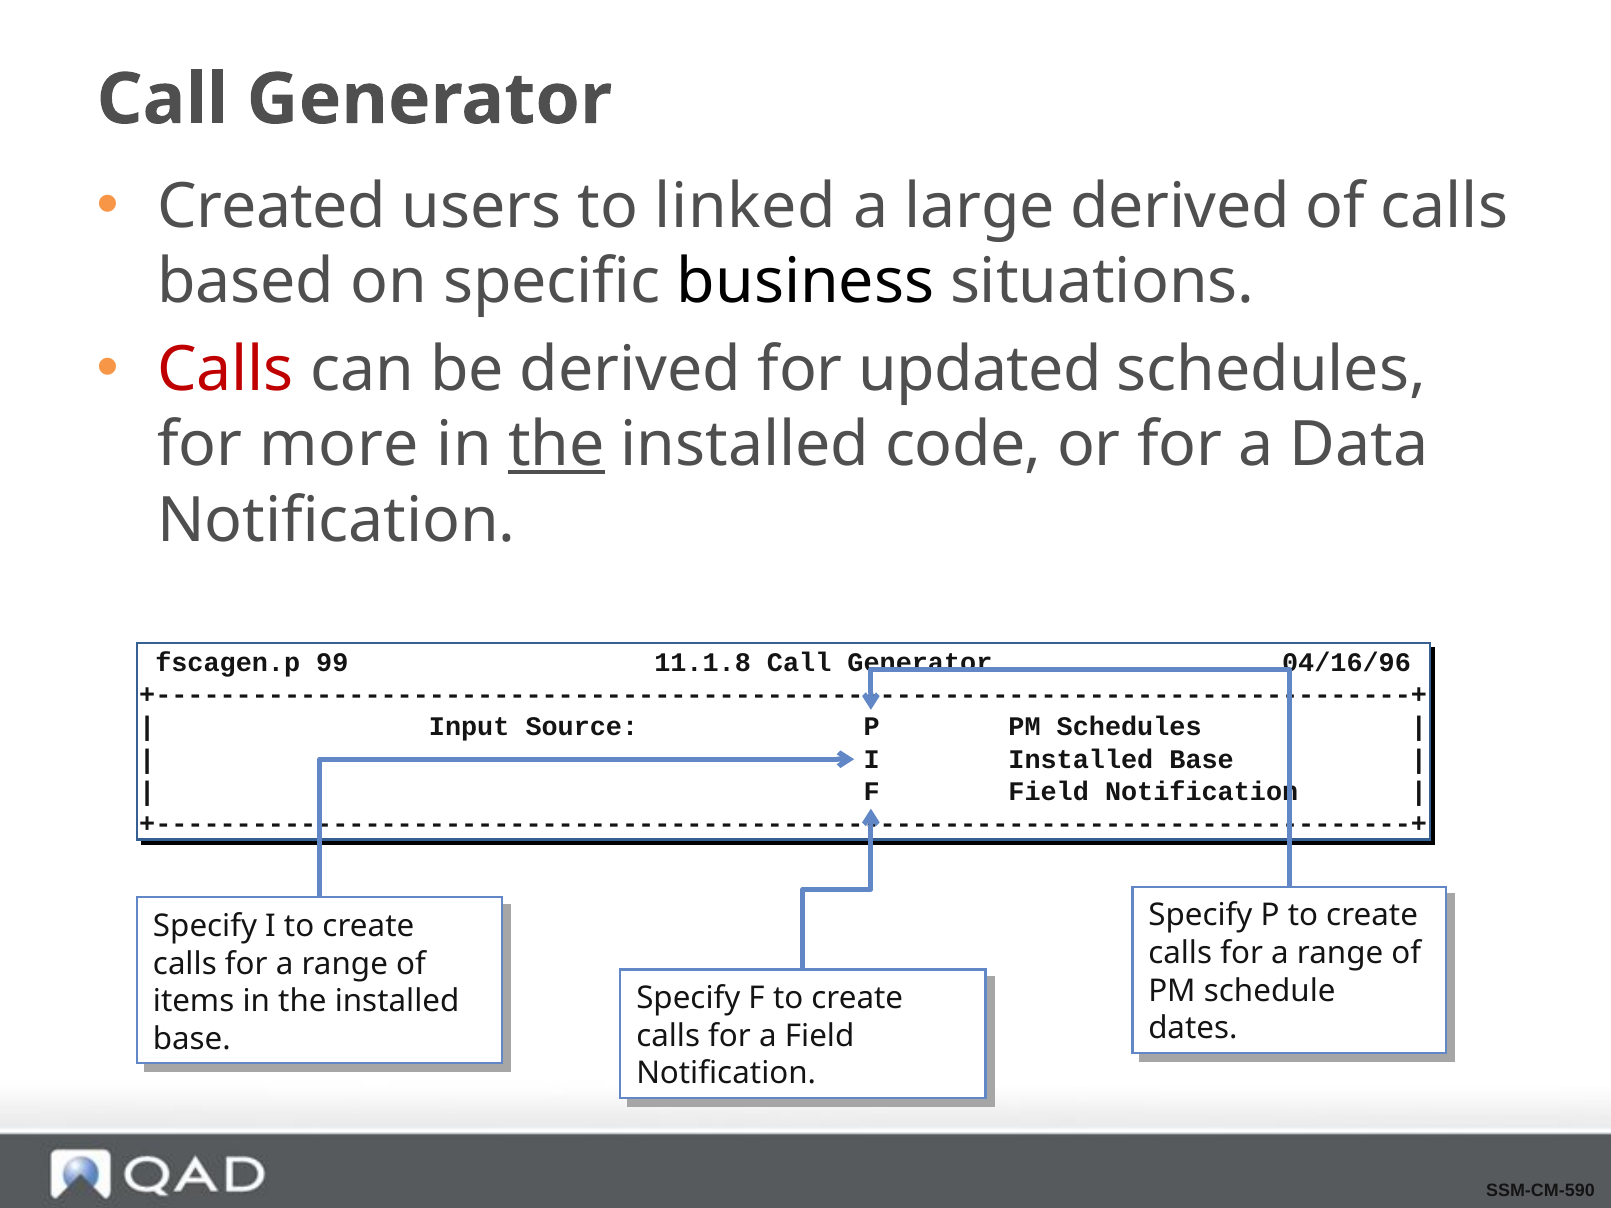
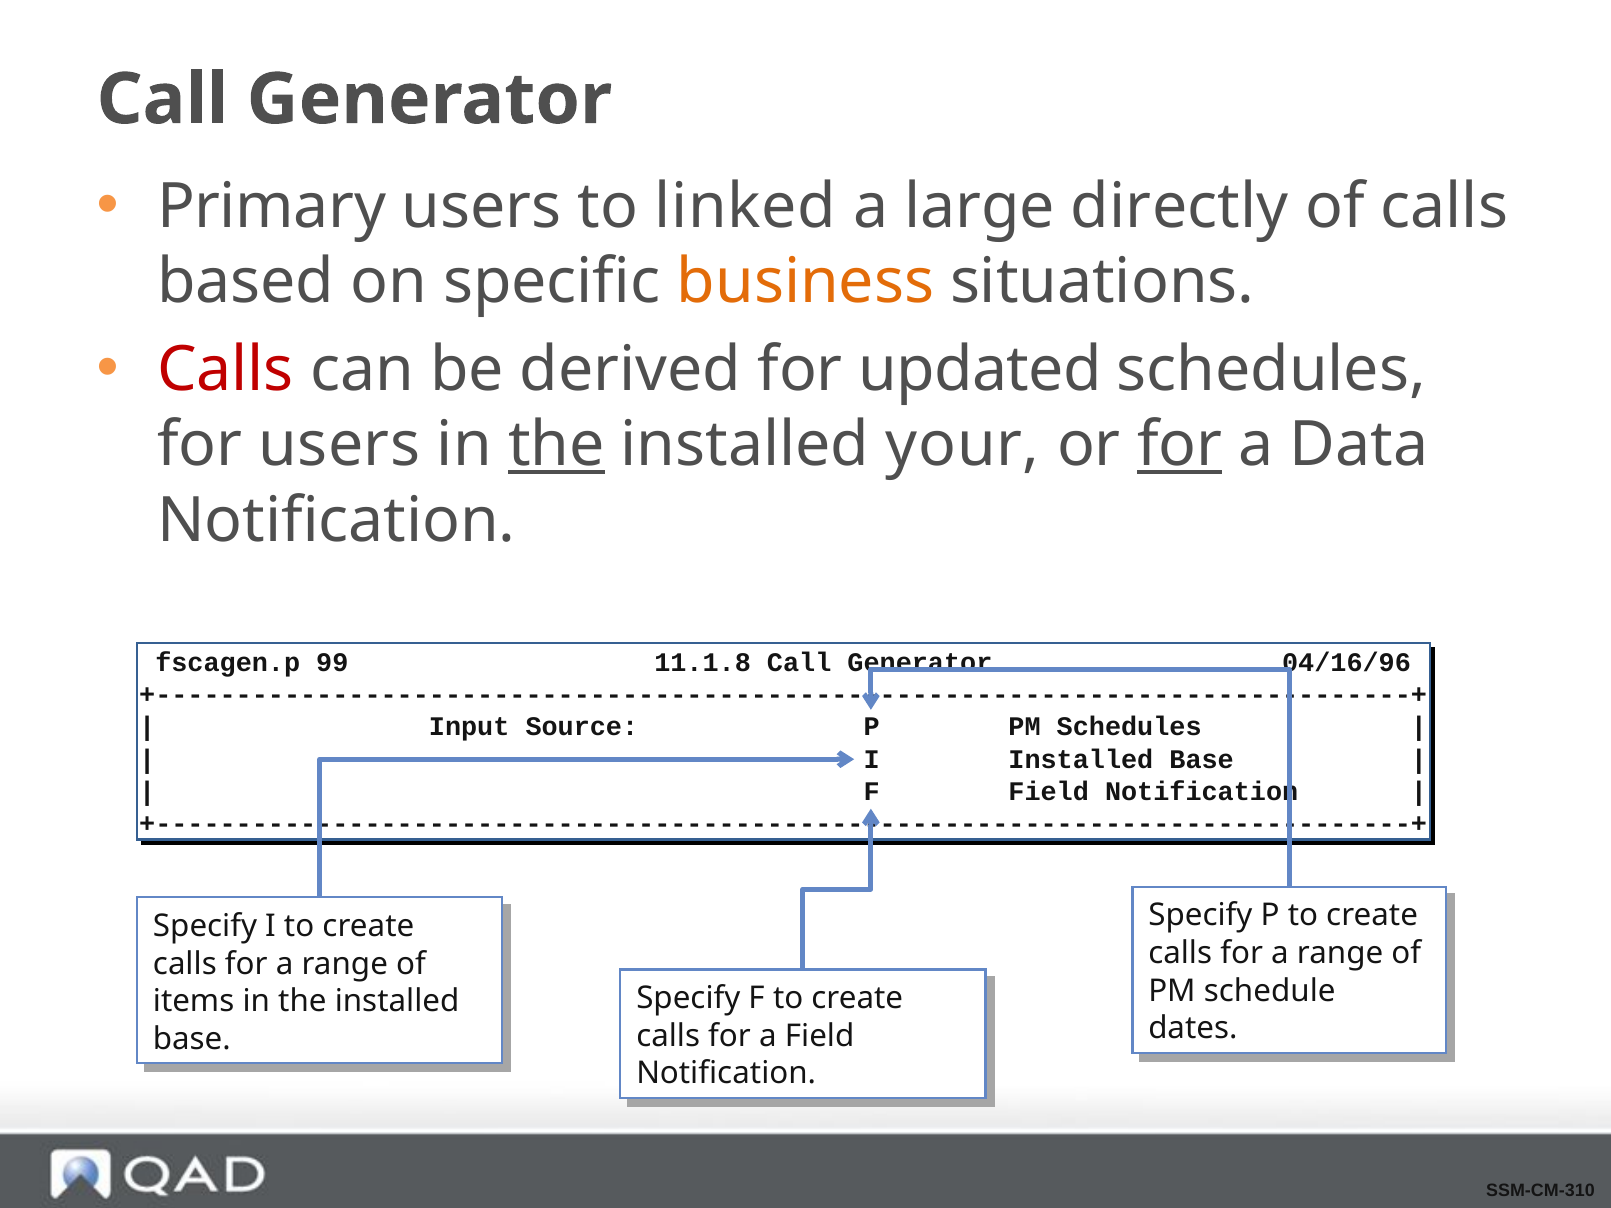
Created: Created -> Primary
large derived: derived -> directly
business colour: black -> orange
for more: more -> users
code: code -> your
for at (1180, 445) underline: none -> present
SSM-CM-590: SSM-CM-590 -> SSM-CM-310
